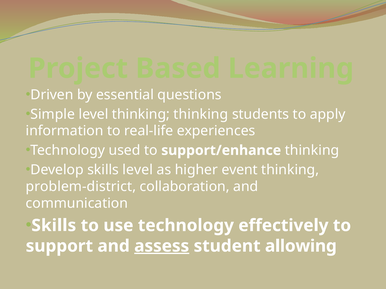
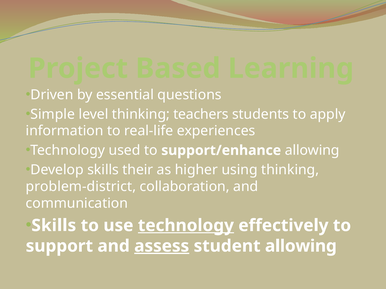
thinking thinking: thinking -> teachers
support/enhance thinking: thinking -> allowing
skills level: level -> their
event: event -> using
technology at (186, 226) underline: none -> present
